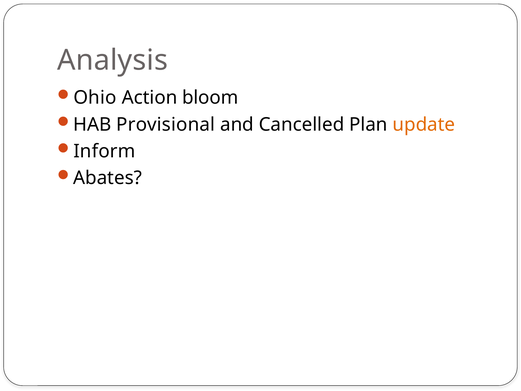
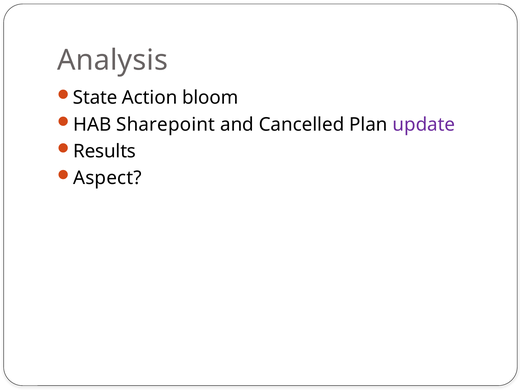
Ohio: Ohio -> State
Provisional: Provisional -> Sharepoint
update colour: orange -> purple
Inform: Inform -> Results
Abates: Abates -> Aspect
